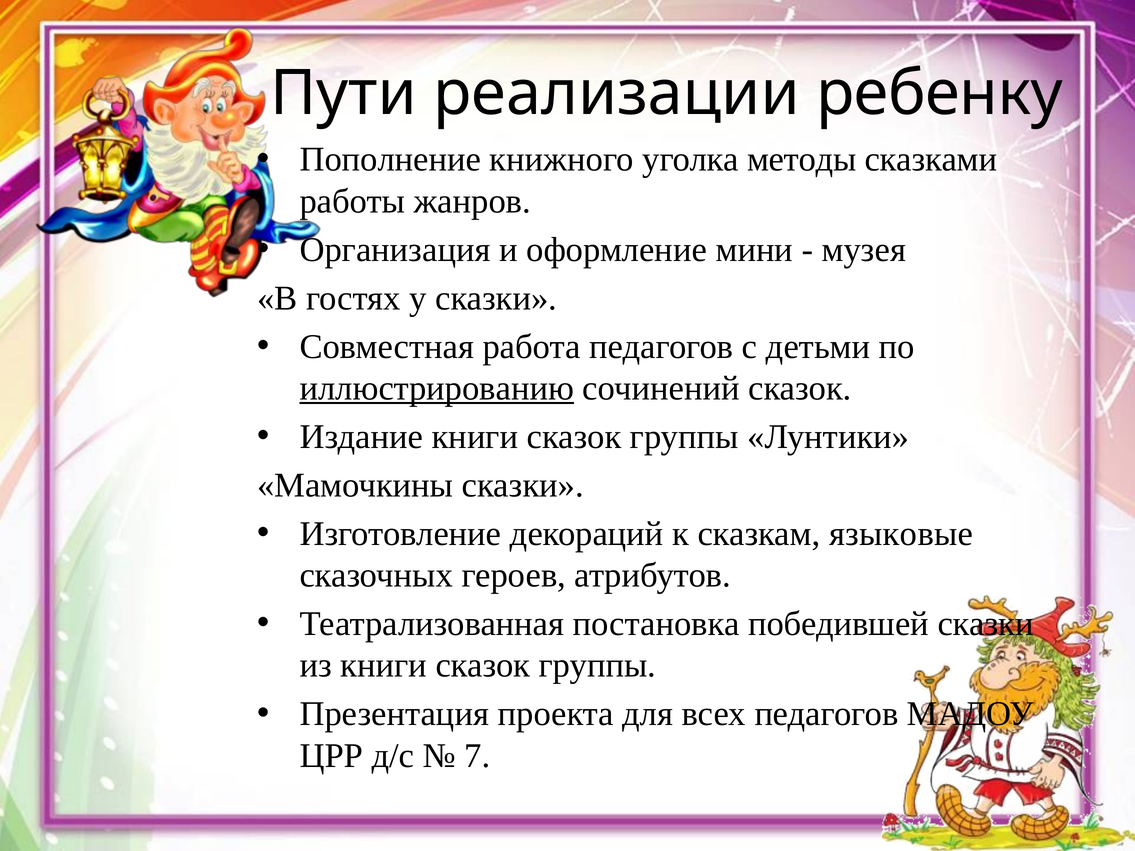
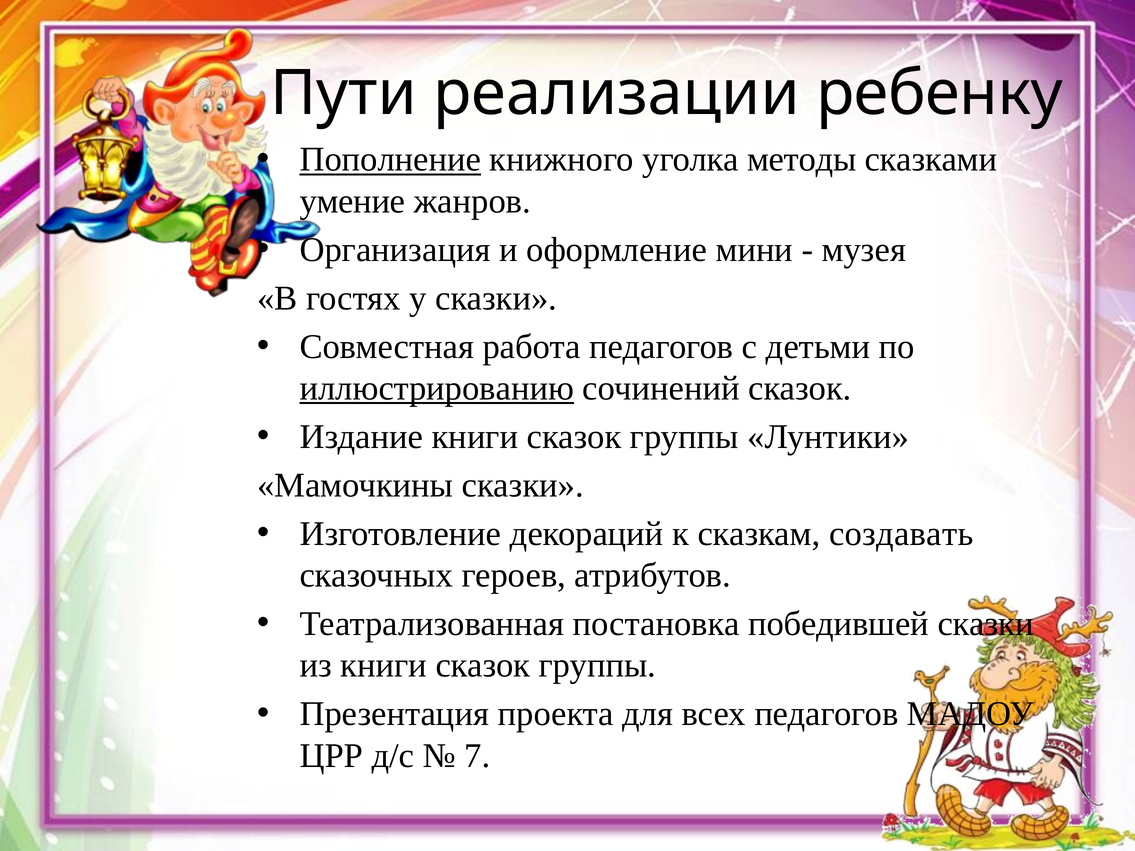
Пополнение underline: none -> present
работы: работы -> умение
языковые: языковые -> создавать
